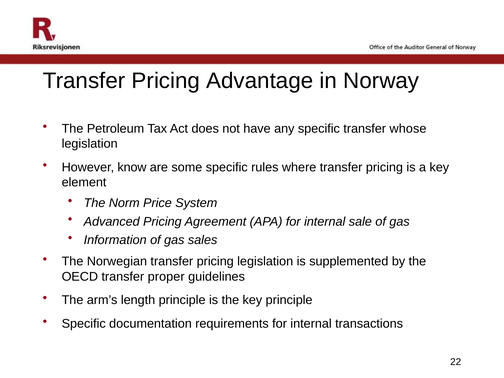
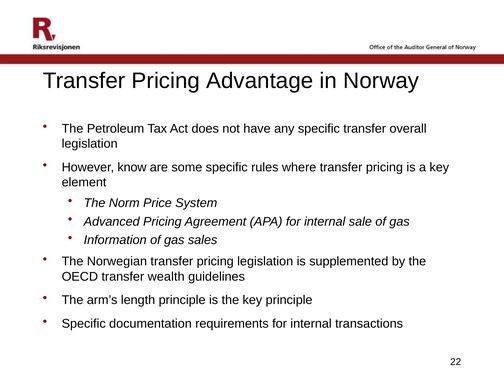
whose: whose -> overall
proper: proper -> wealth
